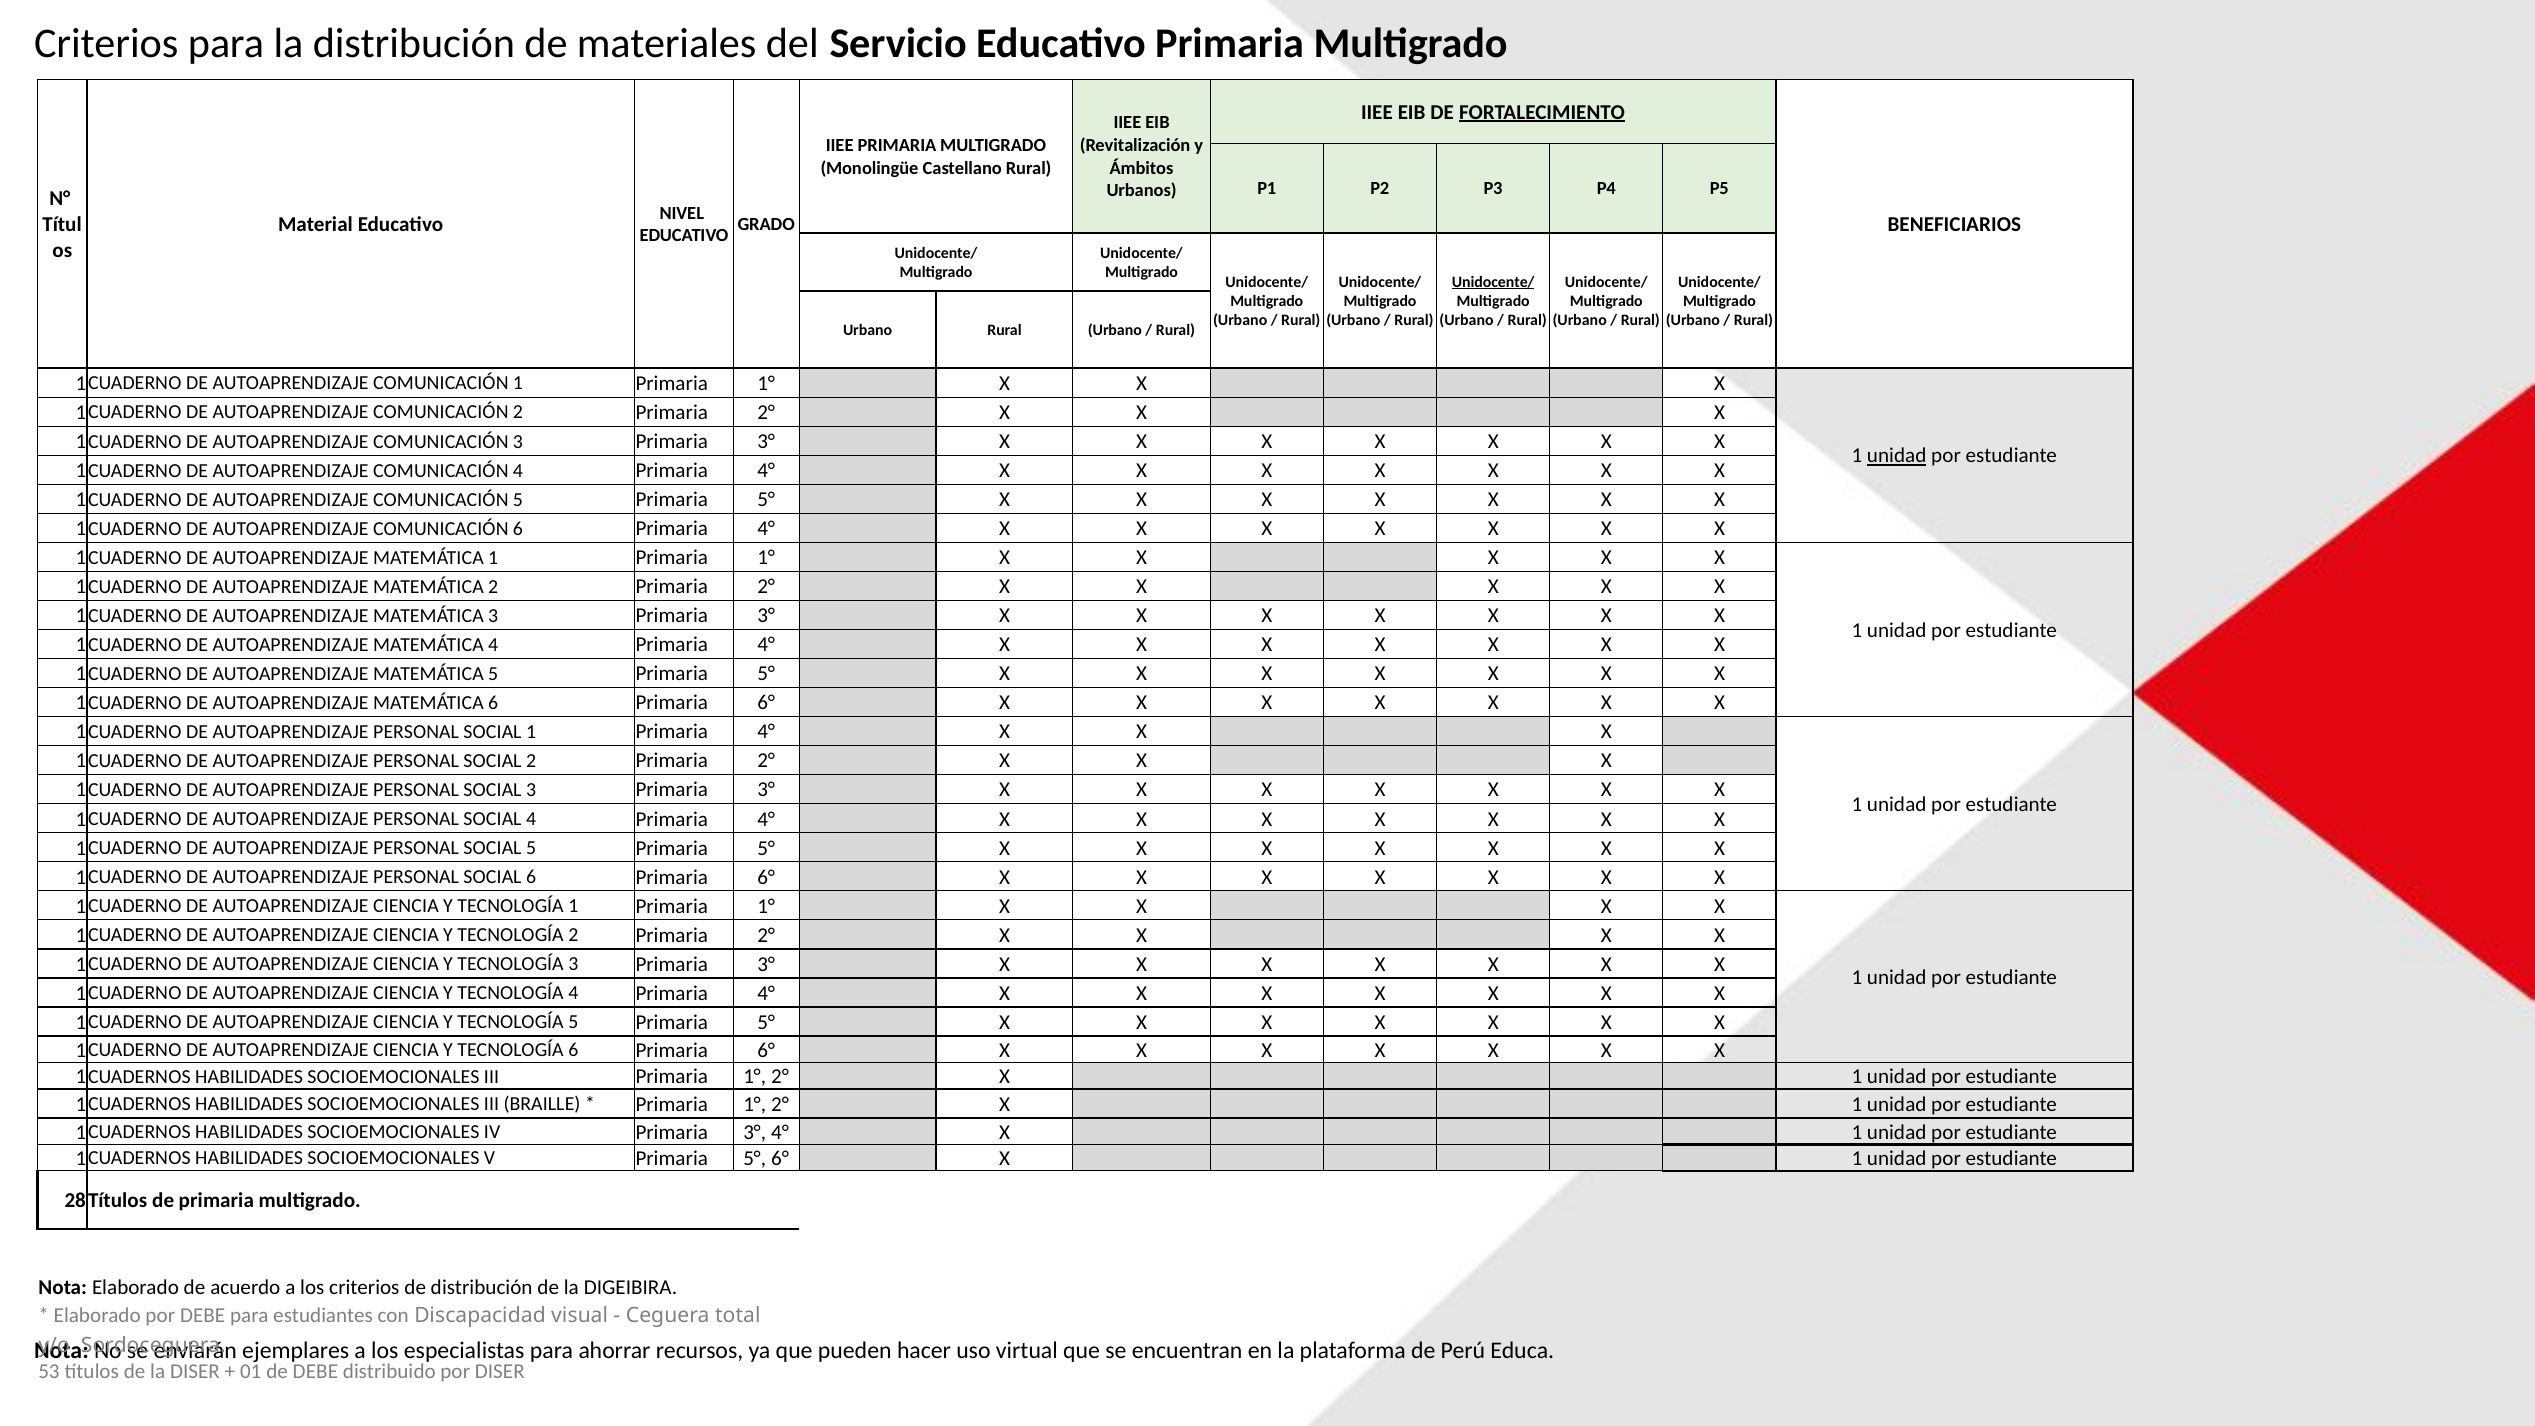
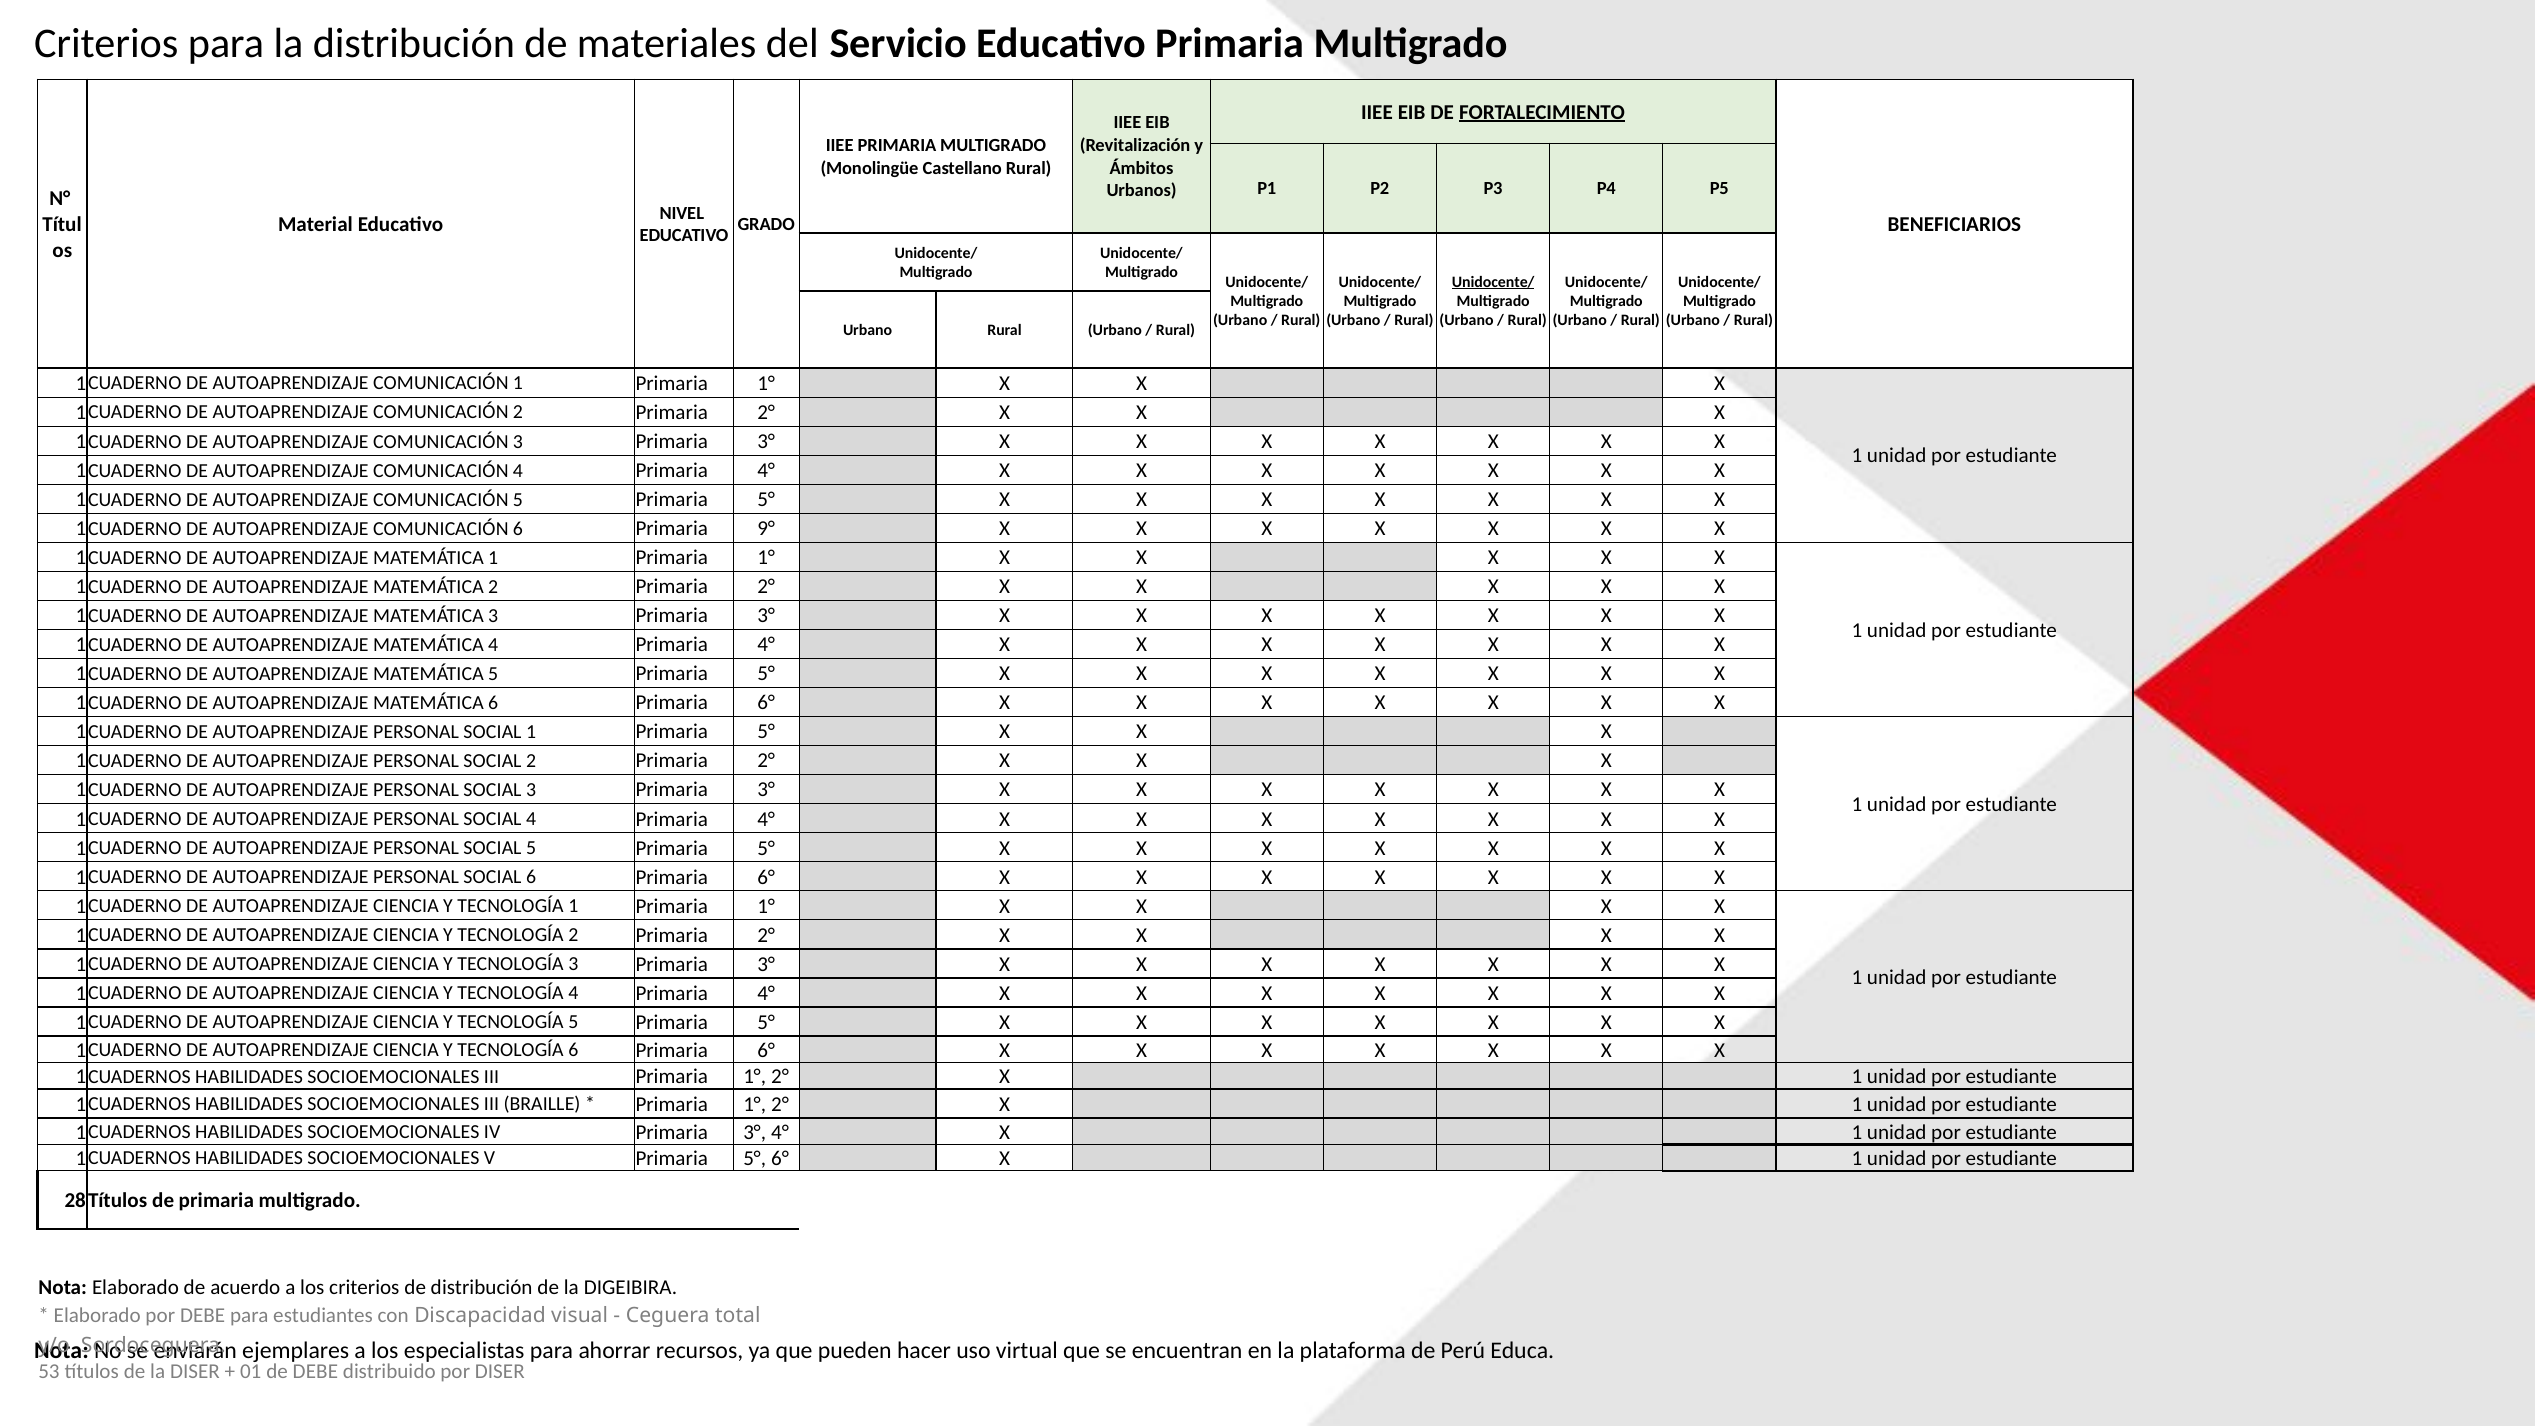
unidad at (1897, 456) underline: present -> none
6 Primaria 4°: 4° -> 9°
1 Primaria 4°: 4° -> 5°
